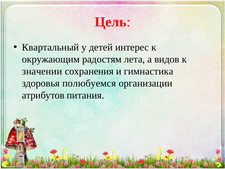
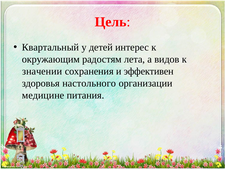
гимнастика: гимнастика -> эффективен
полюбуемся: полюбуемся -> настольного
атрибутов: атрибутов -> медицине
